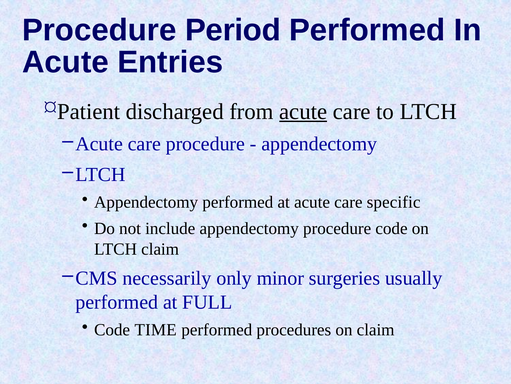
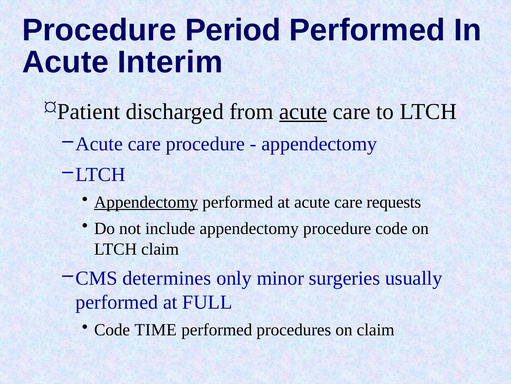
Entries: Entries -> Interim
Appendectomy at (146, 202) underline: none -> present
specific: specific -> requests
necessarily: necessarily -> determines
